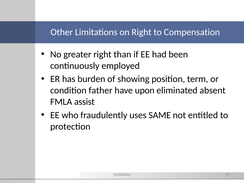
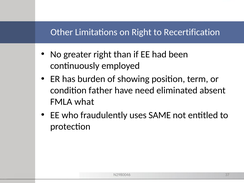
Compensation: Compensation -> Recertification
upon: upon -> need
assist: assist -> what
